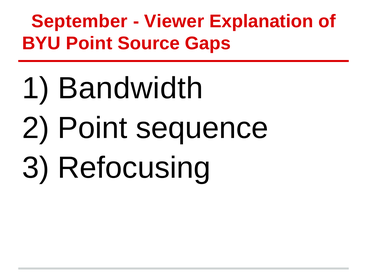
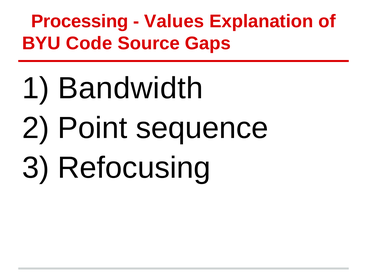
September: September -> Processing
Viewer: Viewer -> Values
BYU Point: Point -> Code
